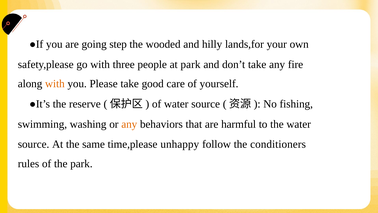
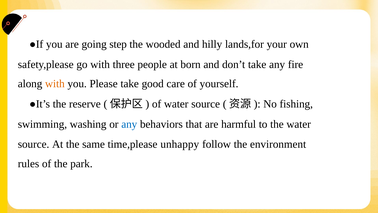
at park: park -> born
any at (129, 124) colour: orange -> blue
conditioners: conditioners -> environment
